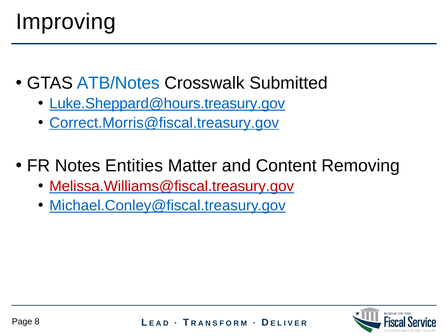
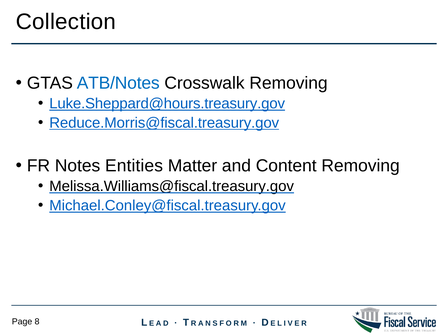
Improving: Improving -> Collection
Crosswalk Submitted: Submitted -> Removing
Correct.Morris@fiscal.treasury.gov: Correct.Morris@fiscal.treasury.gov -> Reduce.Morris@fiscal.treasury.gov
Melissa.Williams@fiscal.treasury.gov colour: red -> black
